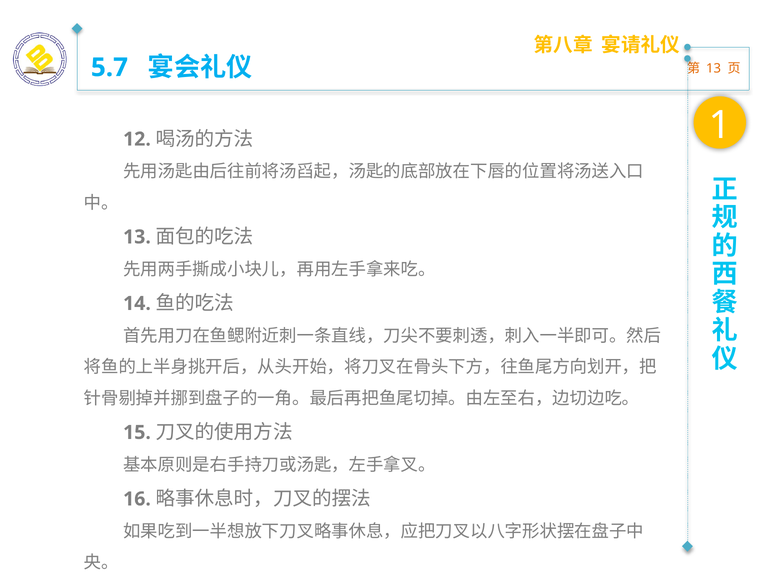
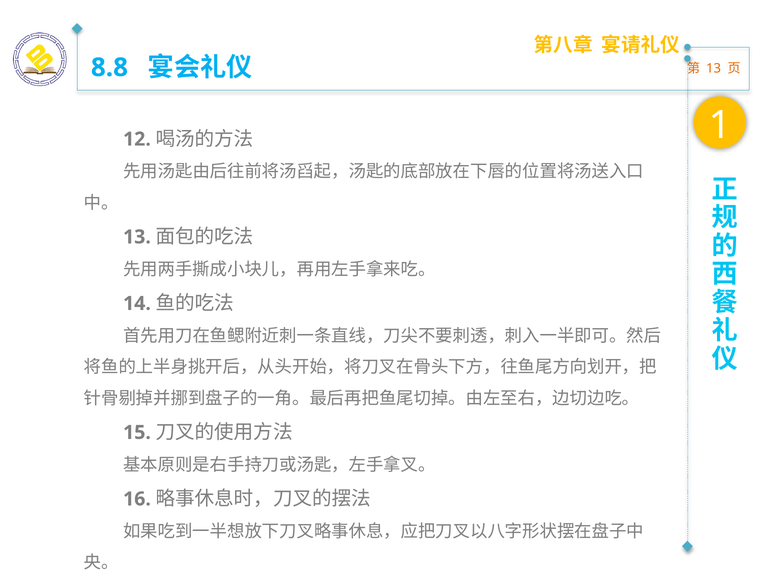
5.7: 5.7 -> 8.8
